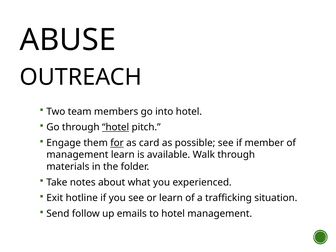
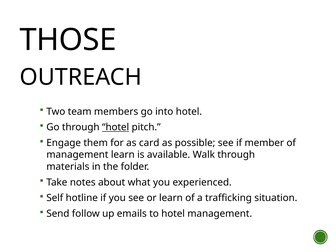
ABUSE: ABUSE -> THOSE
for underline: present -> none
Exit: Exit -> Self
